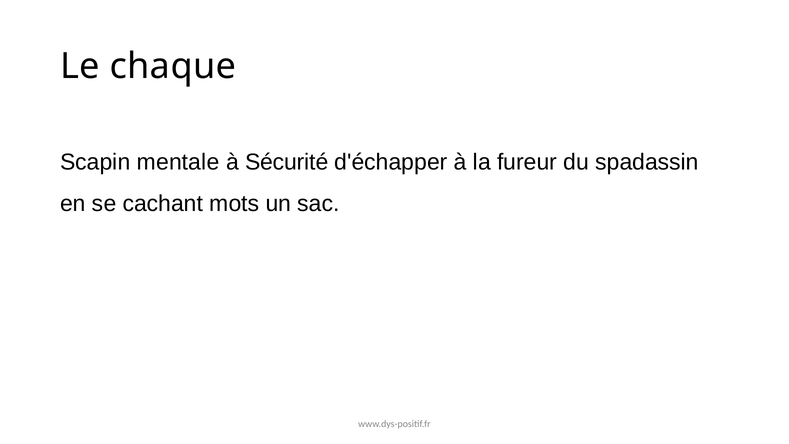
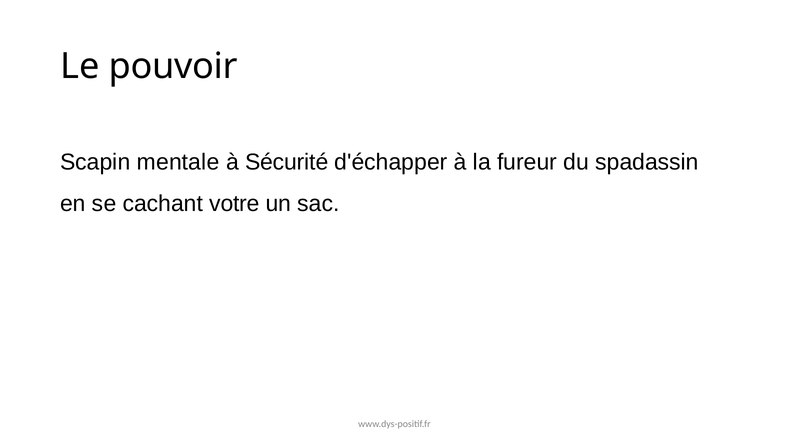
chaque: chaque -> pouvoir
mots: mots -> votre
